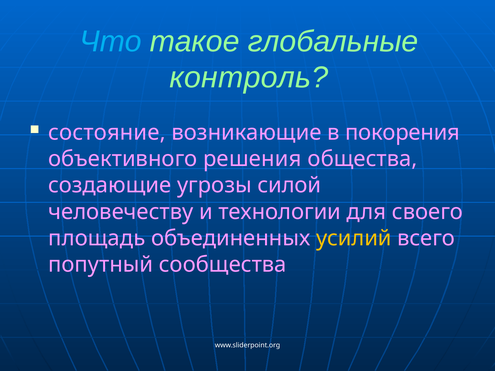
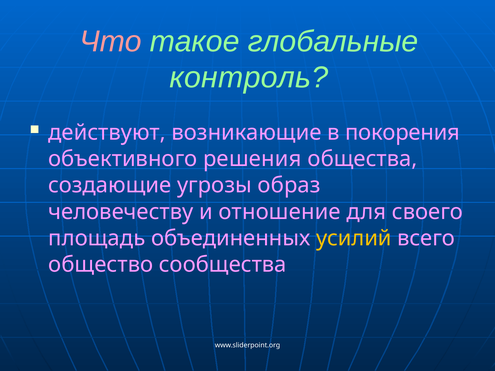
Что colour: light blue -> pink
состояние: состояние -> действуют
силой: силой -> образ
технологии: технологии -> отношение
попутный: попутный -> общество
